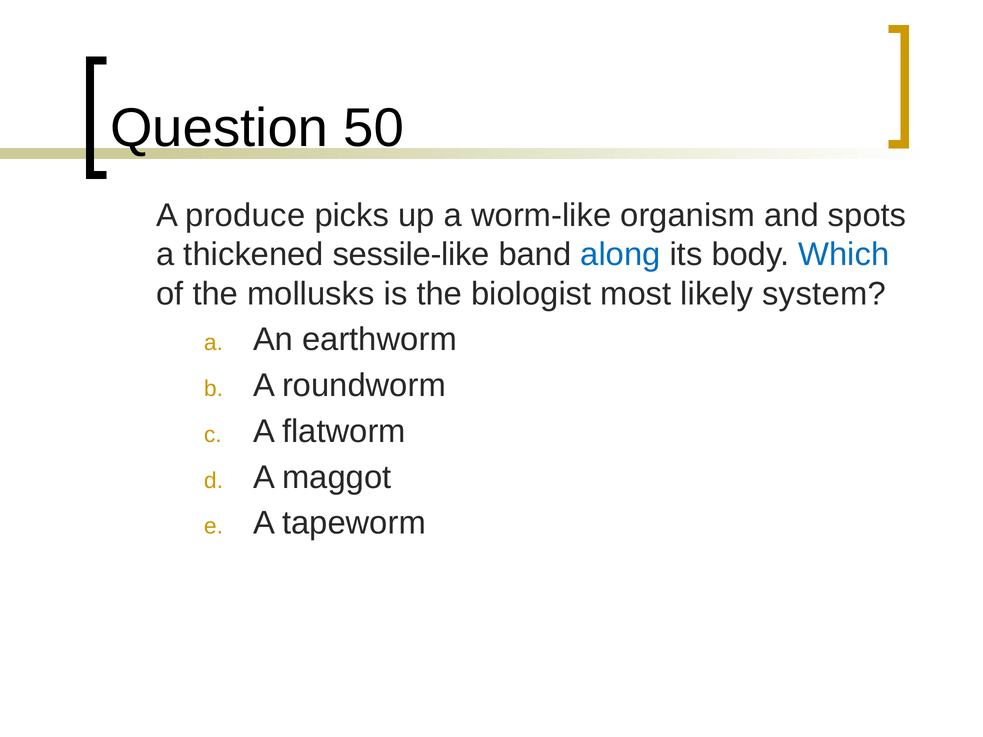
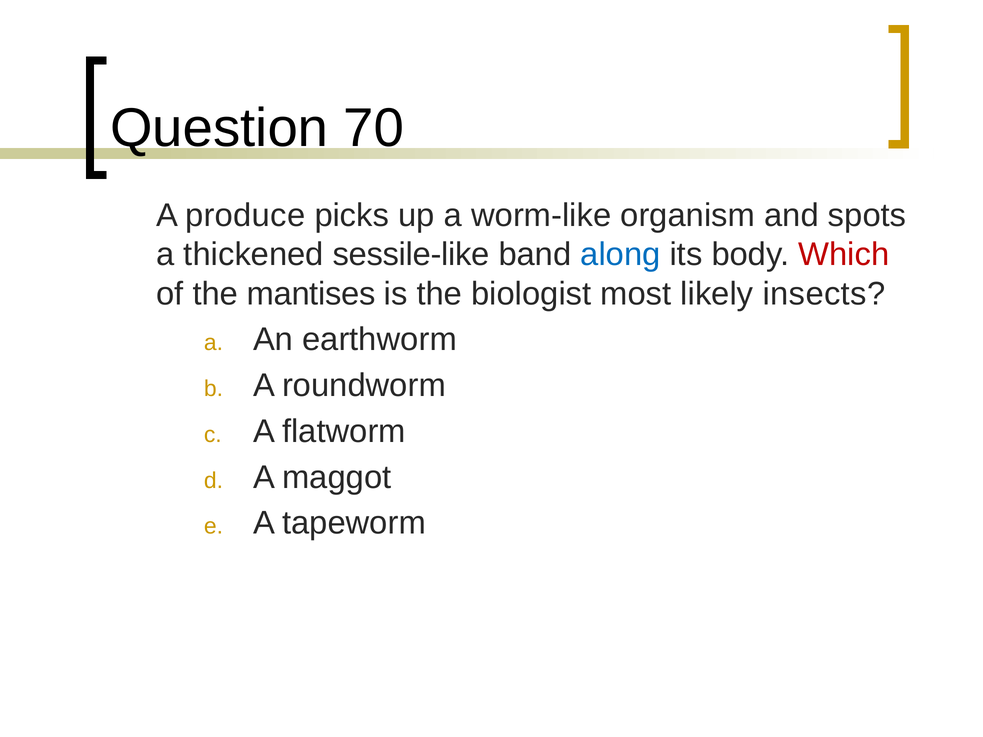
50: 50 -> 70
Which colour: blue -> red
mollusks: mollusks -> mantises
system: system -> insects
